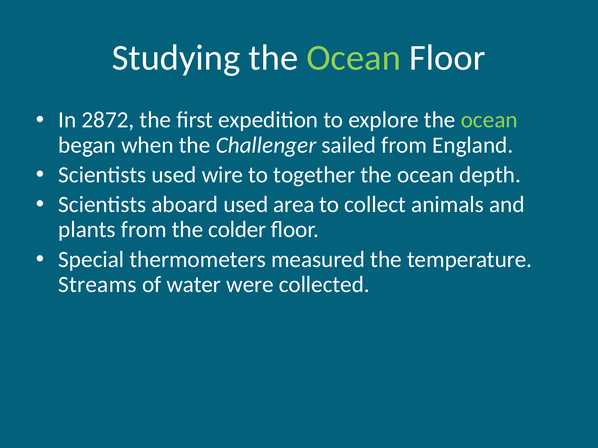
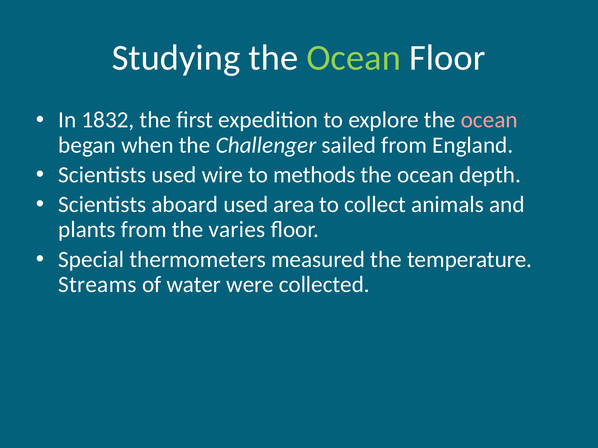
2872: 2872 -> 1832
ocean at (489, 120) colour: light green -> pink
together: together -> methods
colder: colder -> varies
